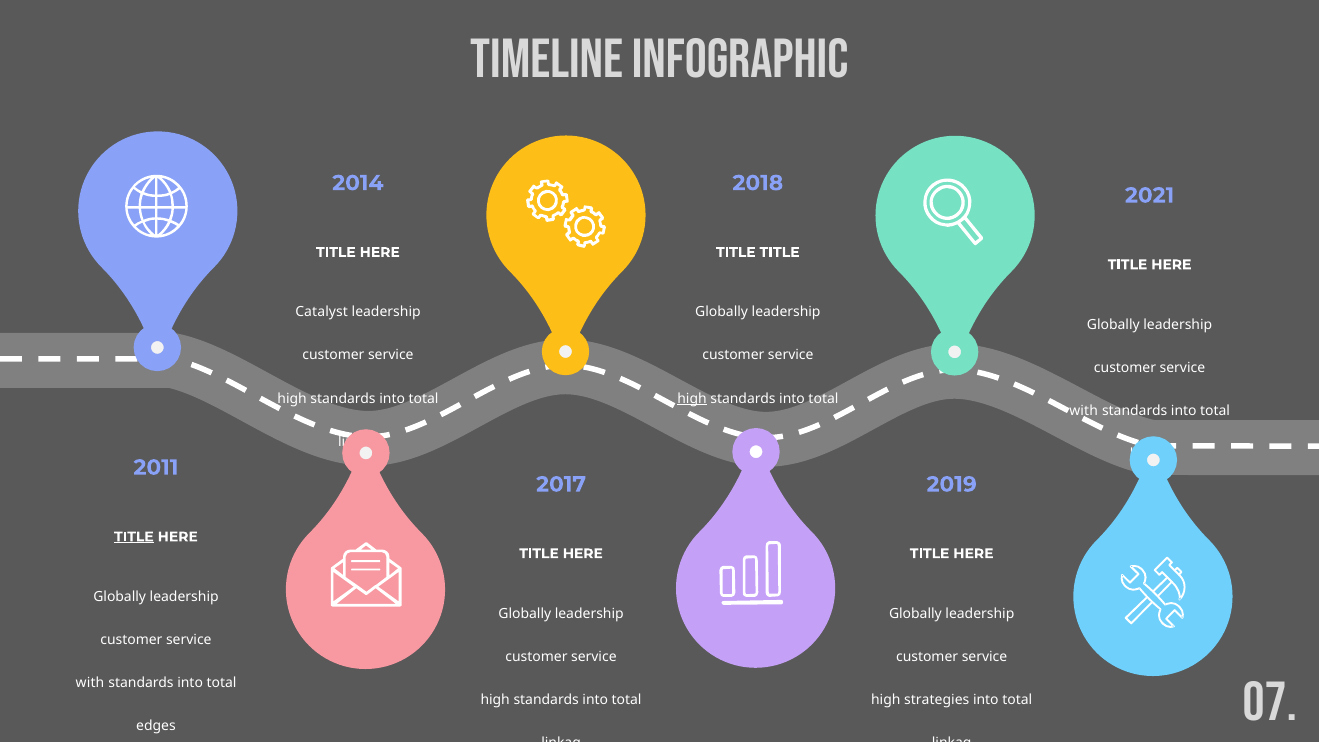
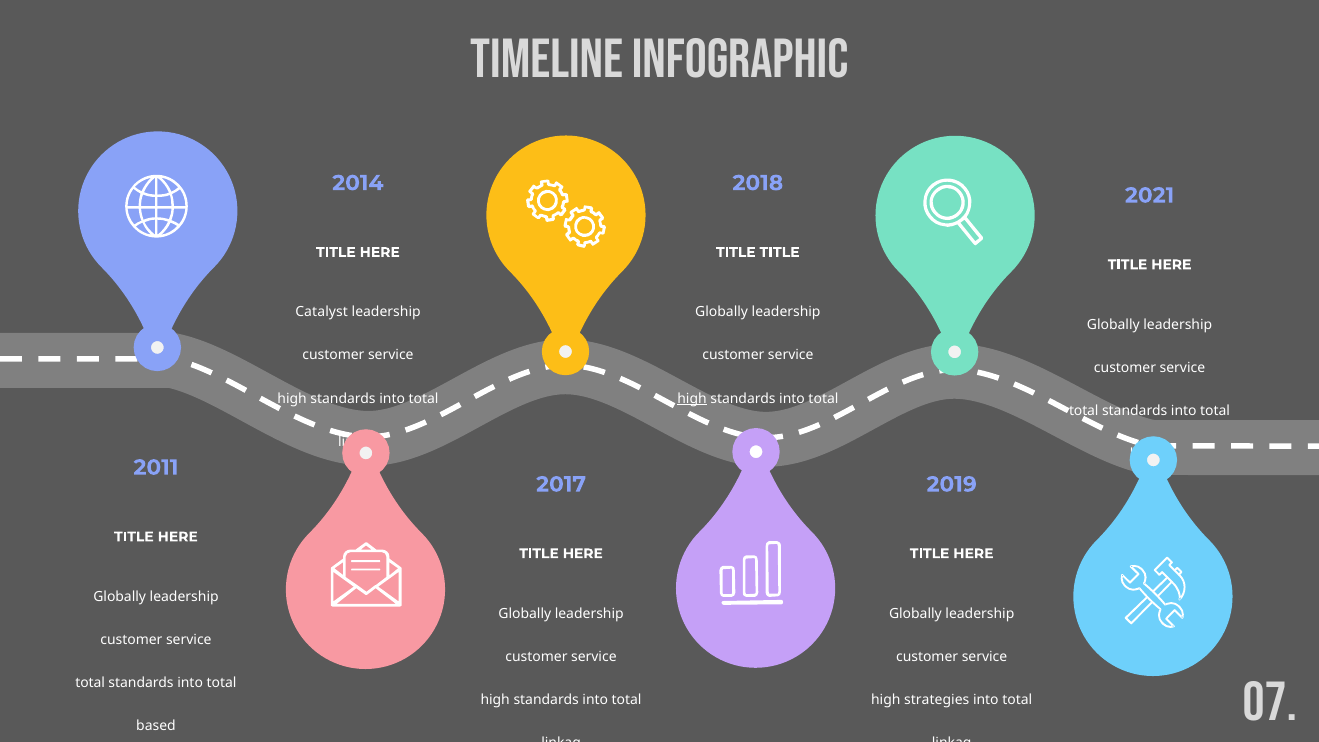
with at (1084, 411): with -> total
TITLE at (134, 537) underline: present -> none
with at (90, 683): with -> total
edges: edges -> based
